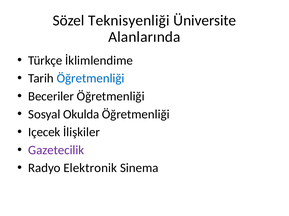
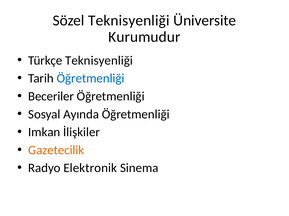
Alanlarında: Alanlarında -> Kurumudur
Türkçe İklimlendime: İklimlendime -> Teknisyenliği
Okulda: Okulda -> Ayında
Içecek: Içecek -> Imkan
Gazetecilik colour: purple -> orange
